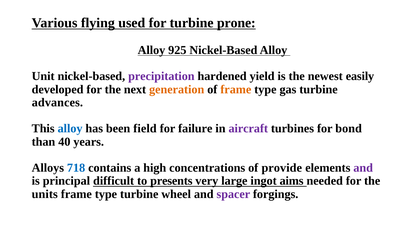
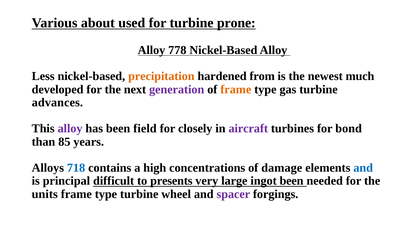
flying: flying -> about
925: 925 -> 778
Unit: Unit -> Less
precipitation colour: purple -> orange
yield: yield -> from
easily: easily -> much
generation colour: orange -> purple
alloy at (70, 129) colour: blue -> purple
failure: failure -> closely
40: 40 -> 85
provide: provide -> damage
and at (363, 168) colour: purple -> blue
ingot aims: aims -> been
